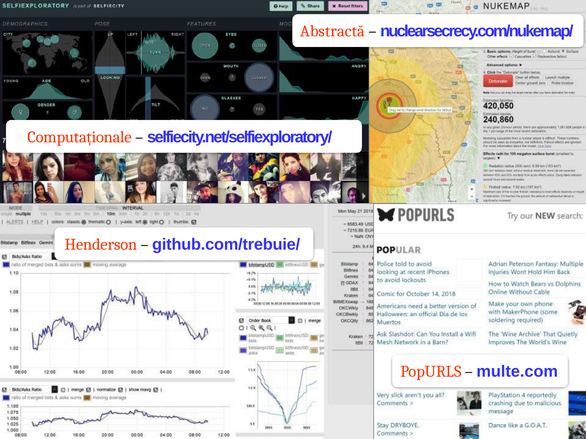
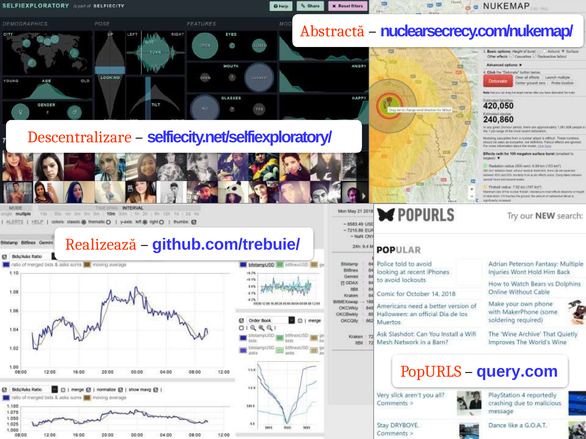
Computaționale: Computaționale -> Descentralizare
Henderson: Henderson -> Realizează
multe.com: multe.com -> query.com
